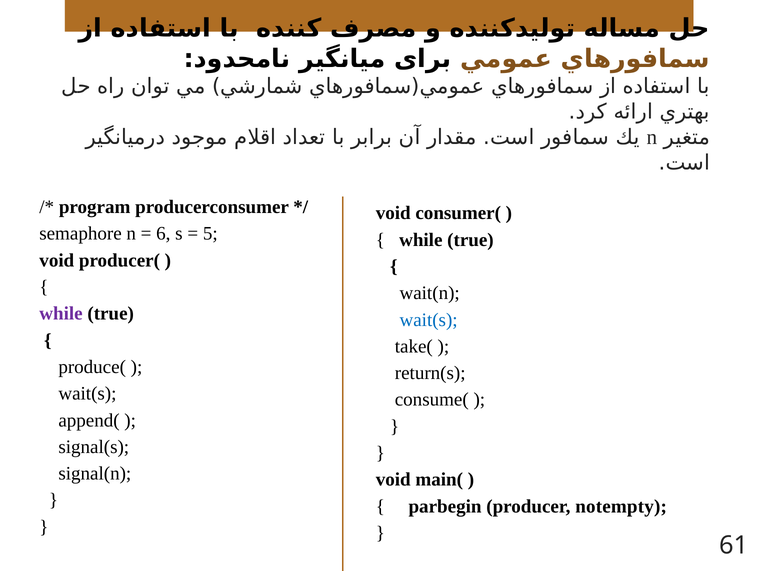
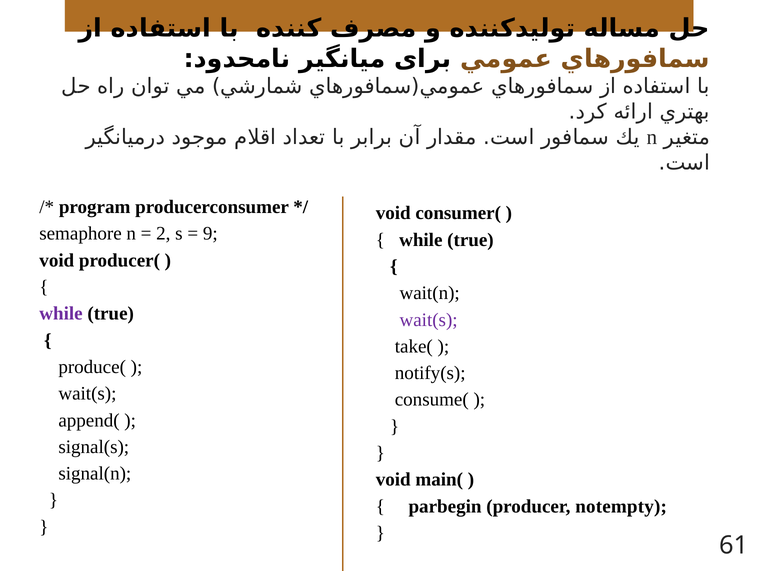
6: 6 -> 2
5: 5 -> 9
wait(s at (429, 320) colour: blue -> purple
return(s: return(s -> notify(s
